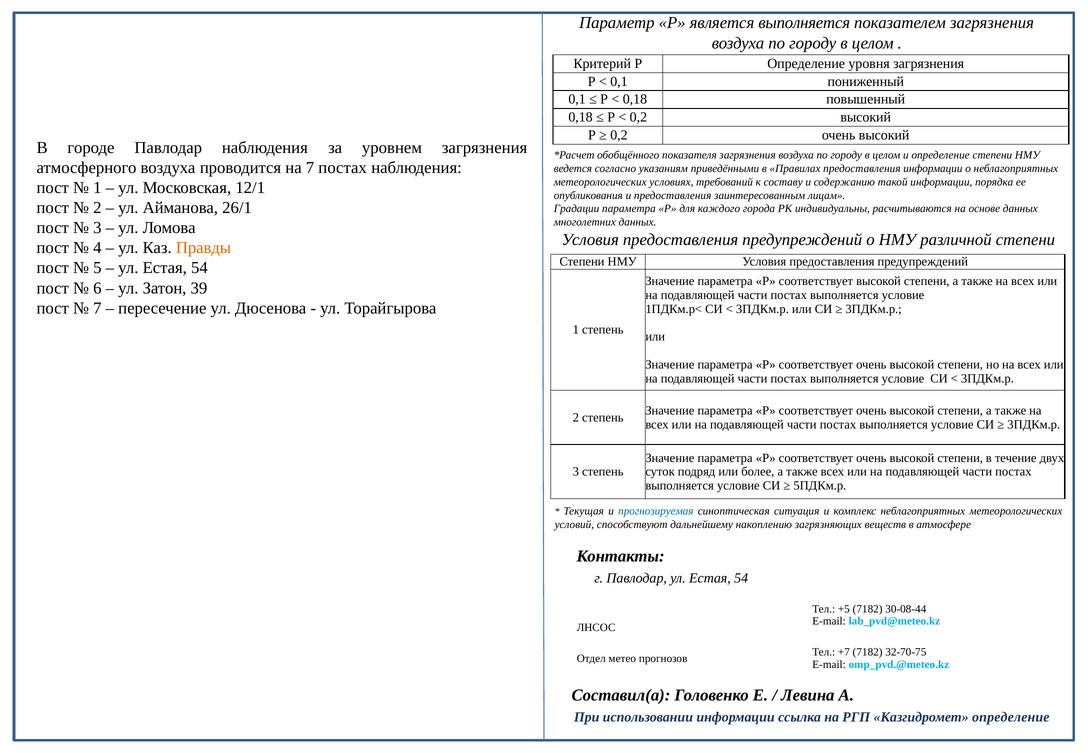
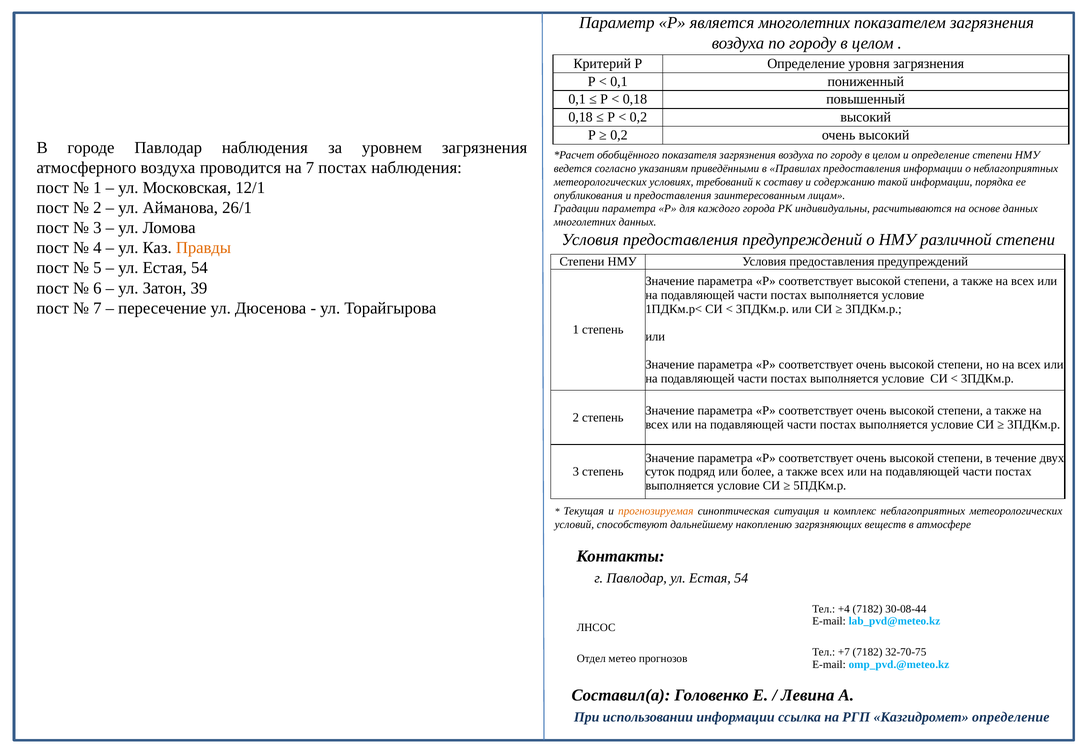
является выполняется: выполняется -> многолетних
прогнозируемая colour: blue -> orange
+5: +5 -> +4
